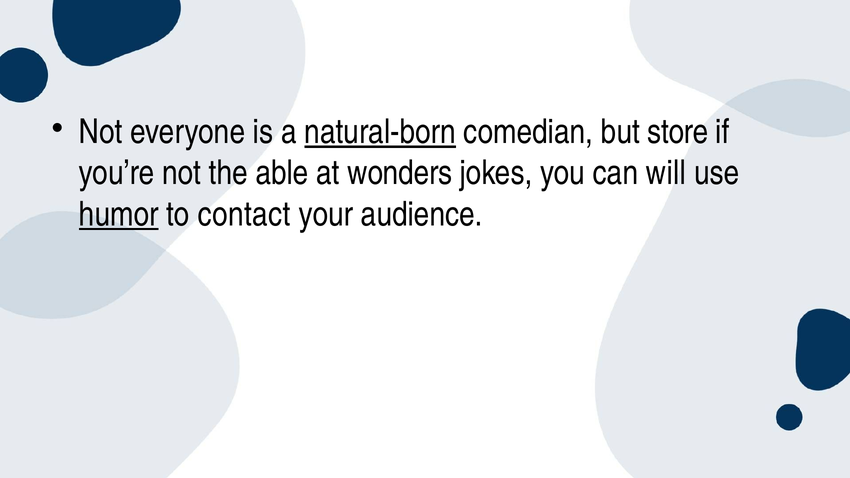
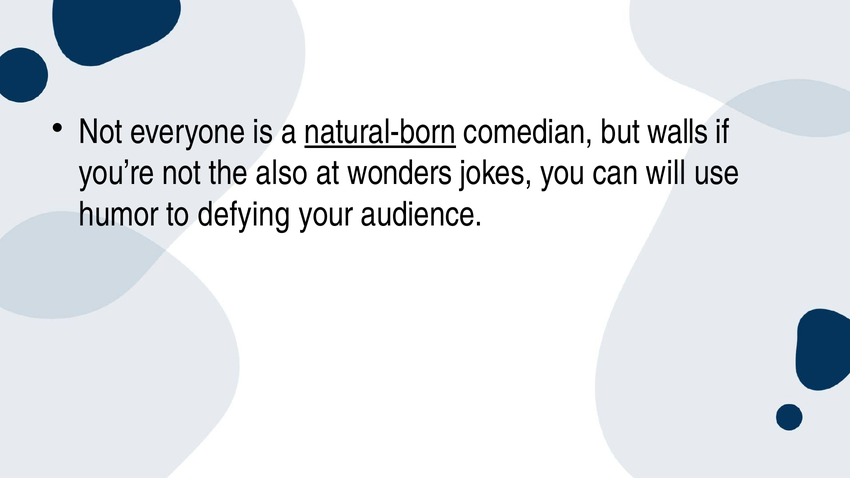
store: store -> walls
able: able -> also
humor underline: present -> none
contact: contact -> defying
